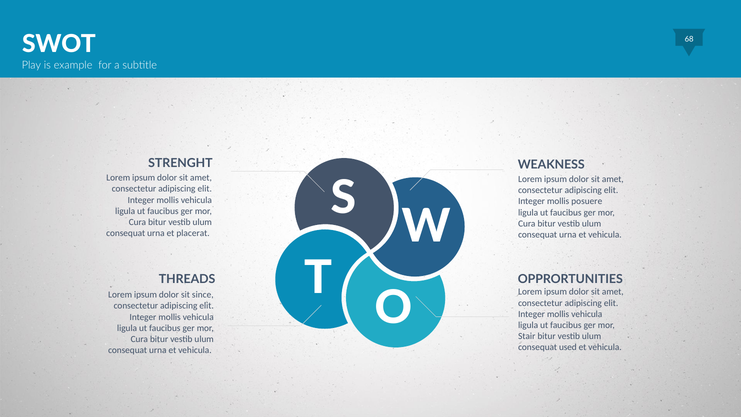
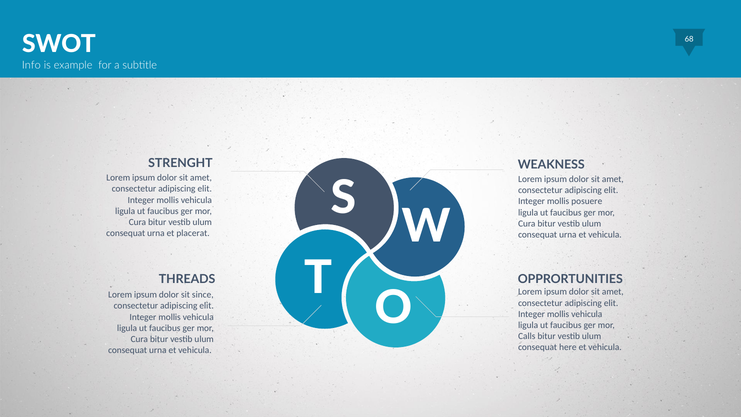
Play: Play -> Info
Stair: Stair -> Calls
used: used -> here
